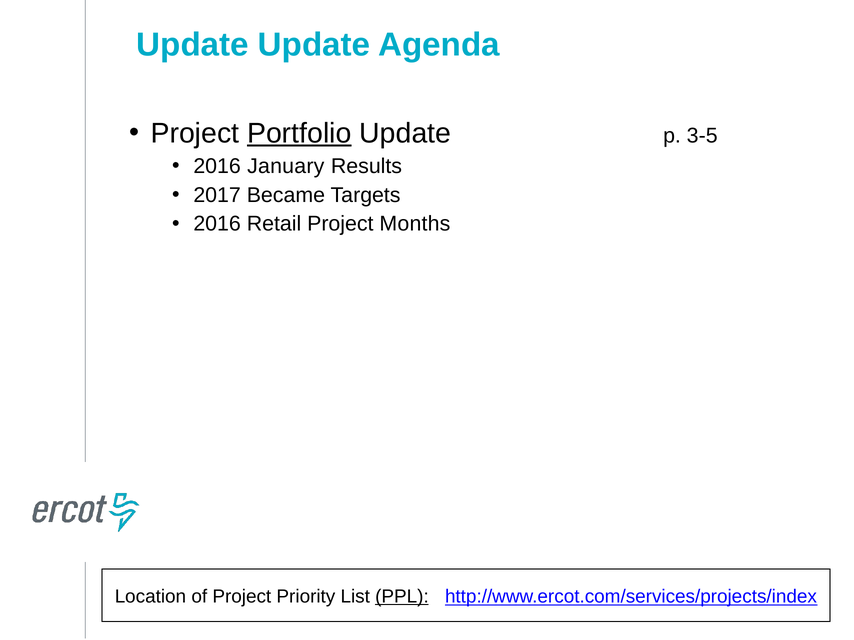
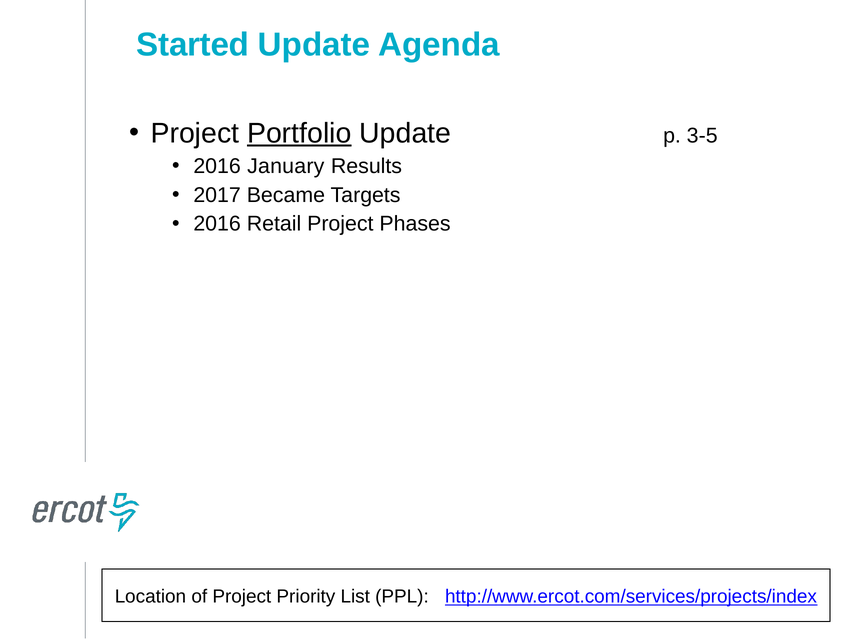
Update at (193, 45): Update -> Started
Months: Months -> Phases
PPL underline: present -> none
